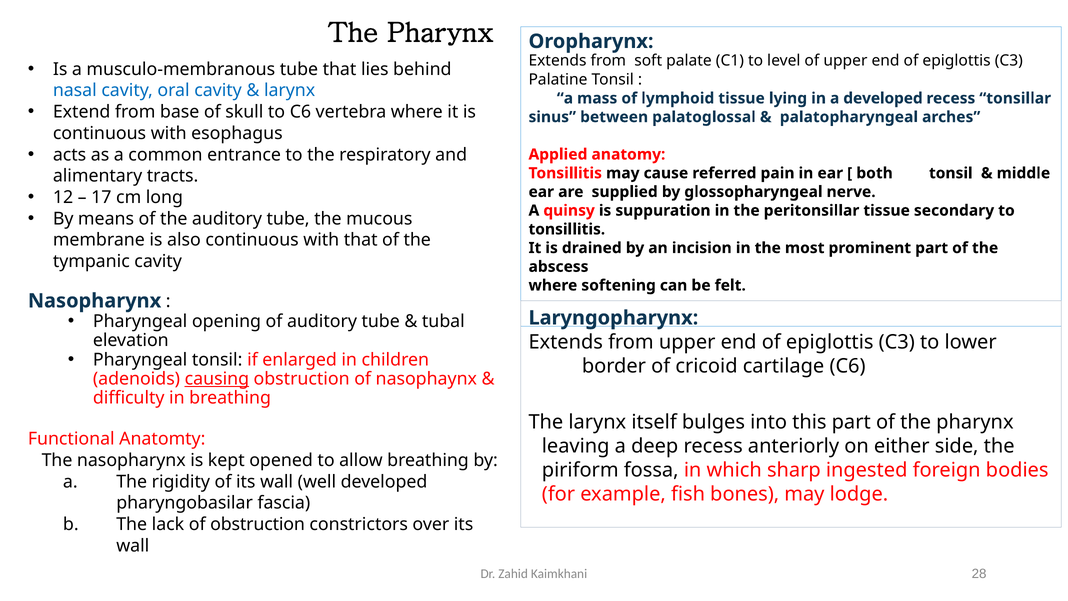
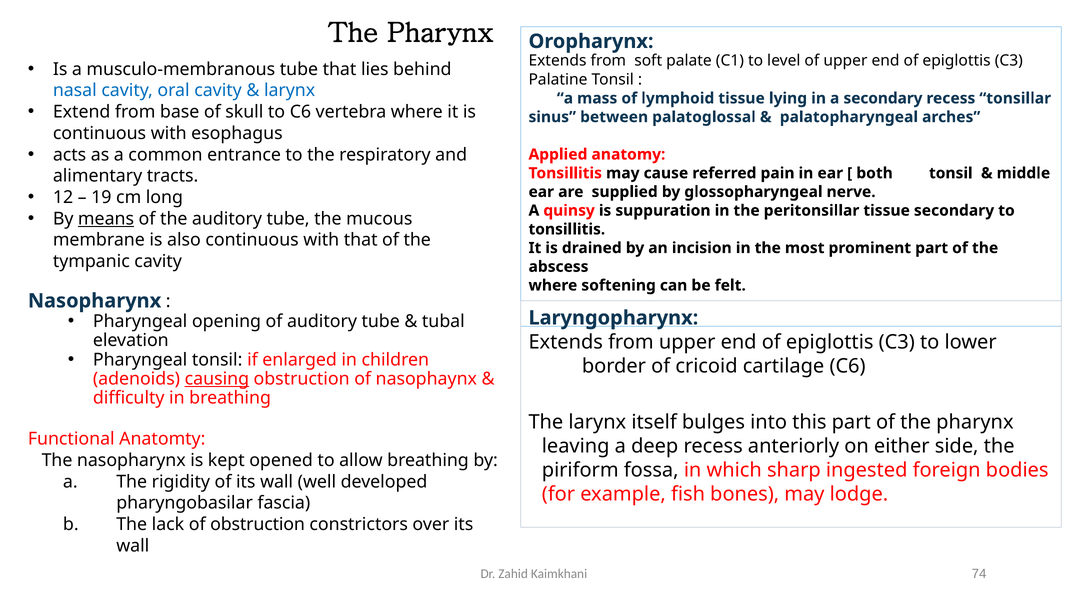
a developed: developed -> secondary
17: 17 -> 19
means underline: none -> present
28: 28 -> 74
